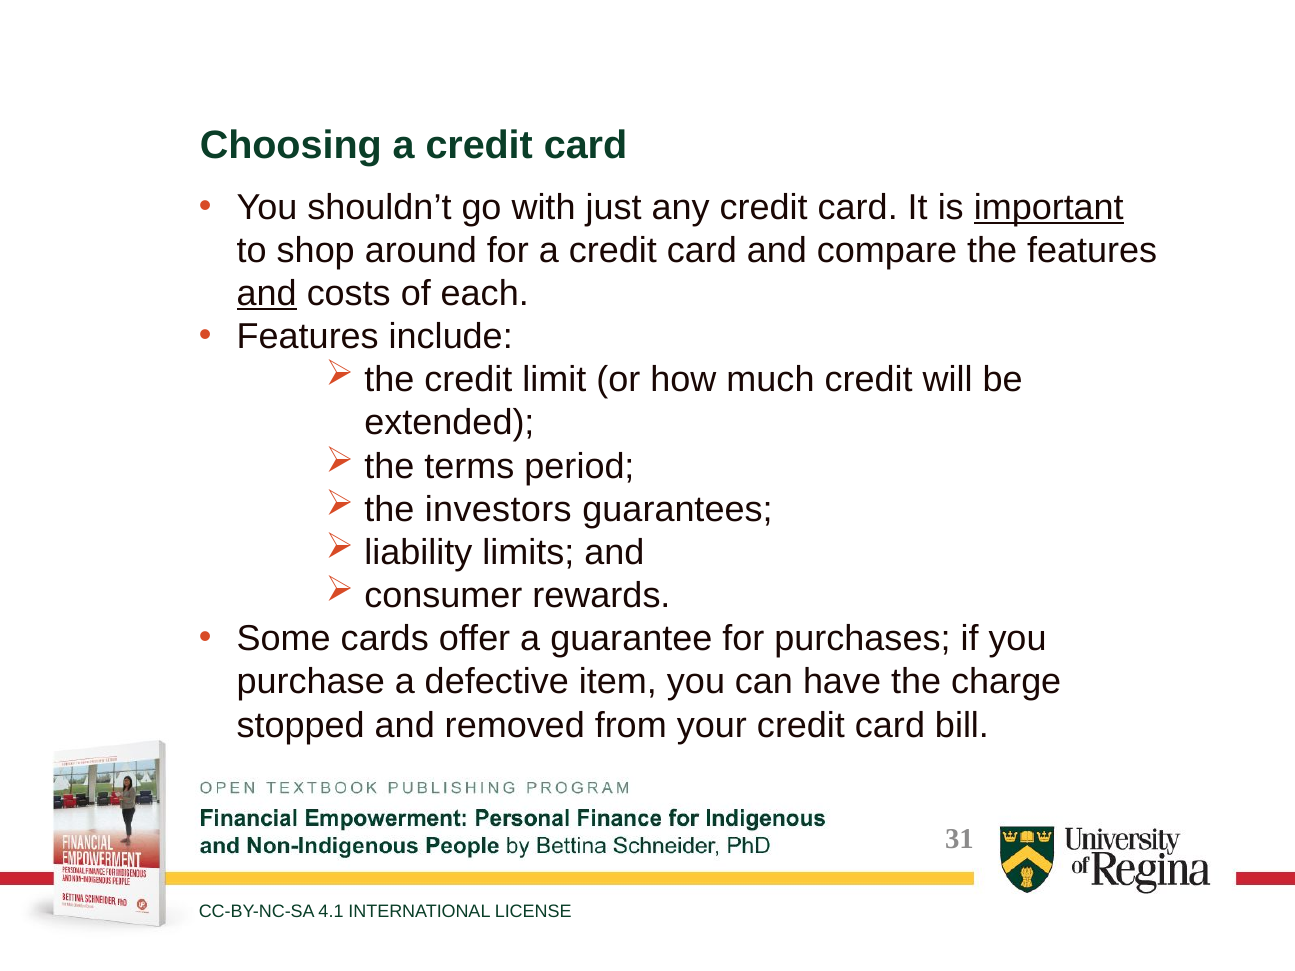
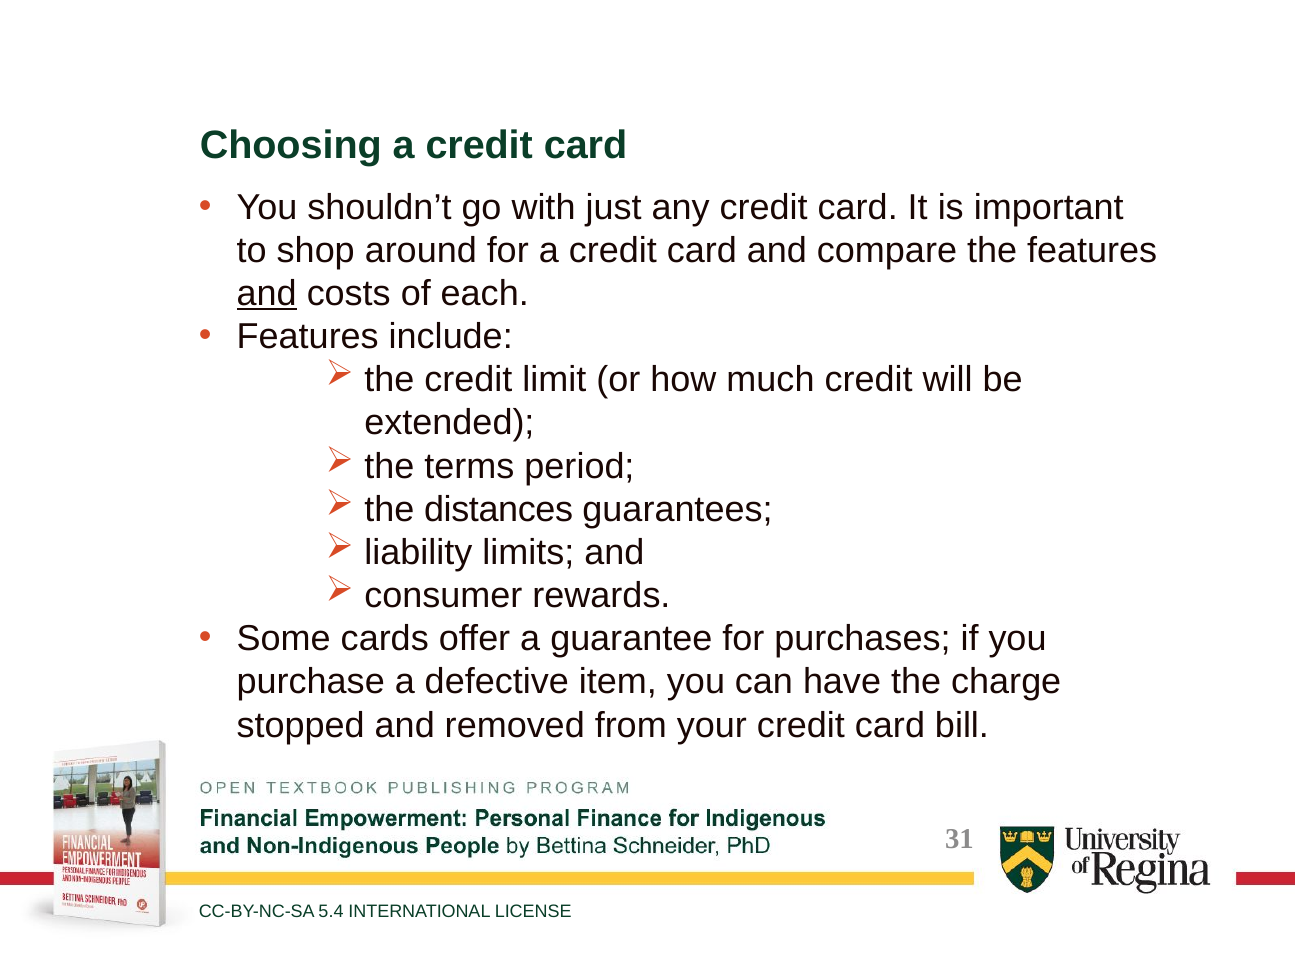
important underline: present -> none
investors: investors -> distances
4.1: 4.1 -> 5.4
